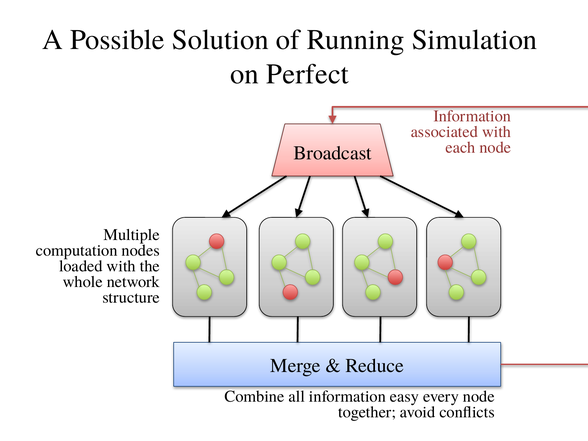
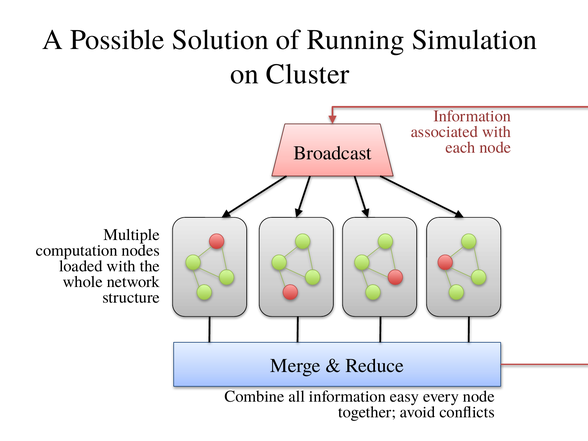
Perfect: Perfect -> Cluster
